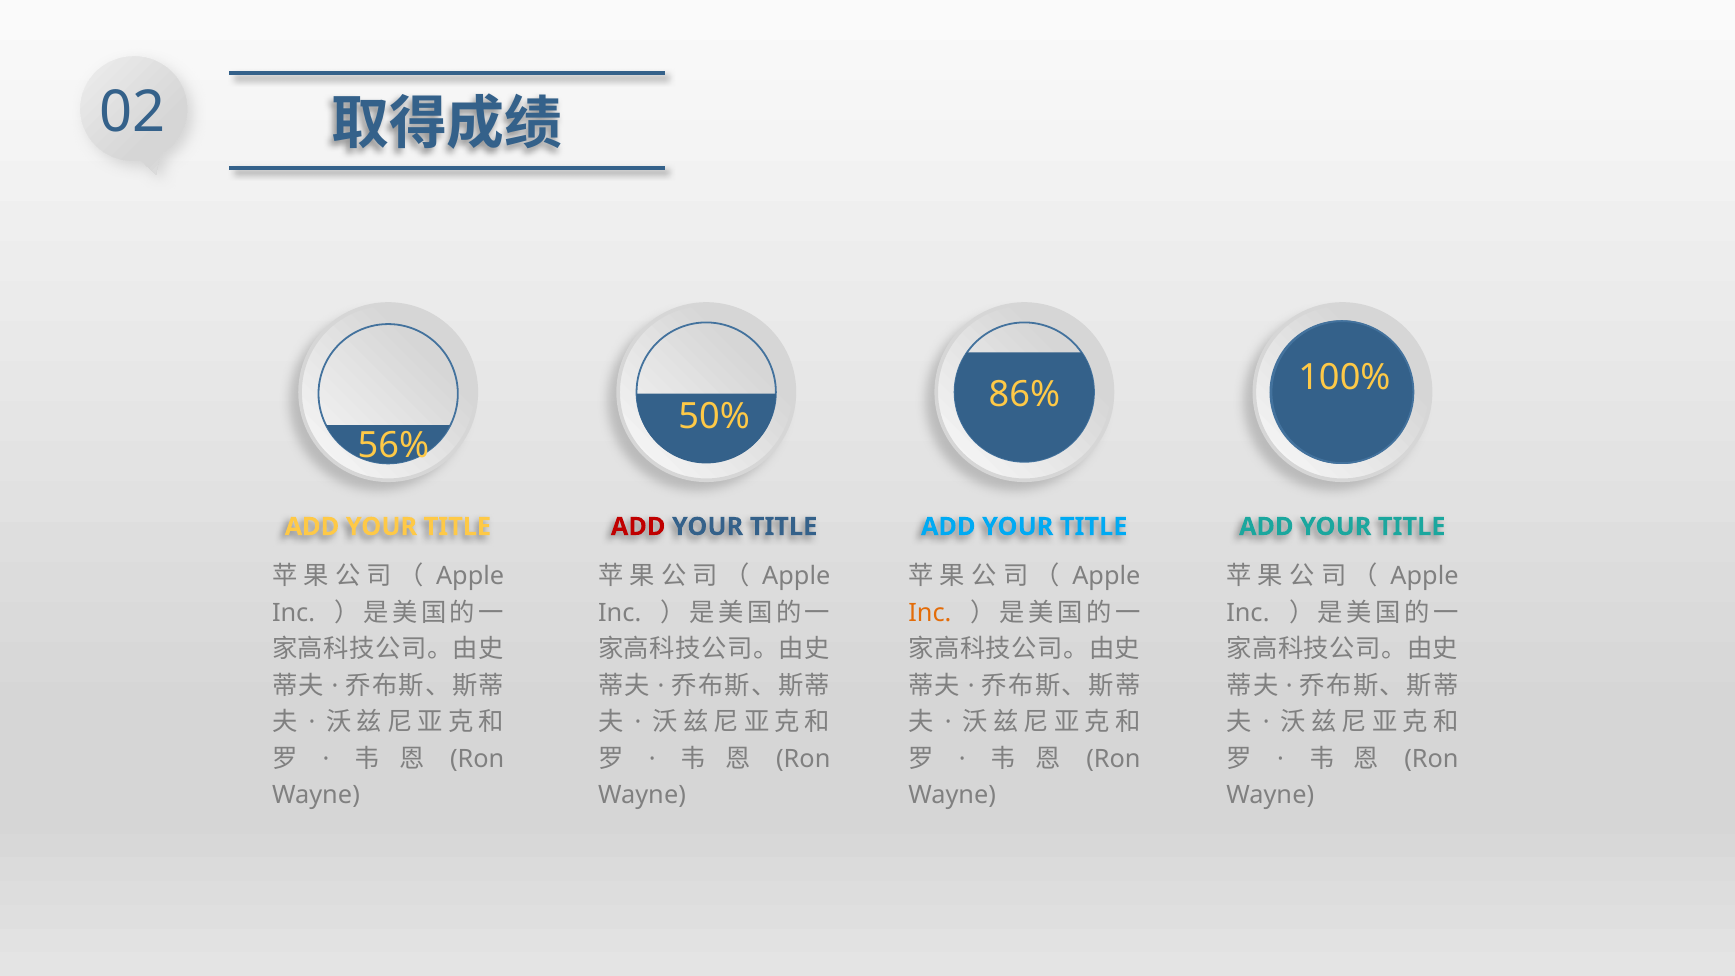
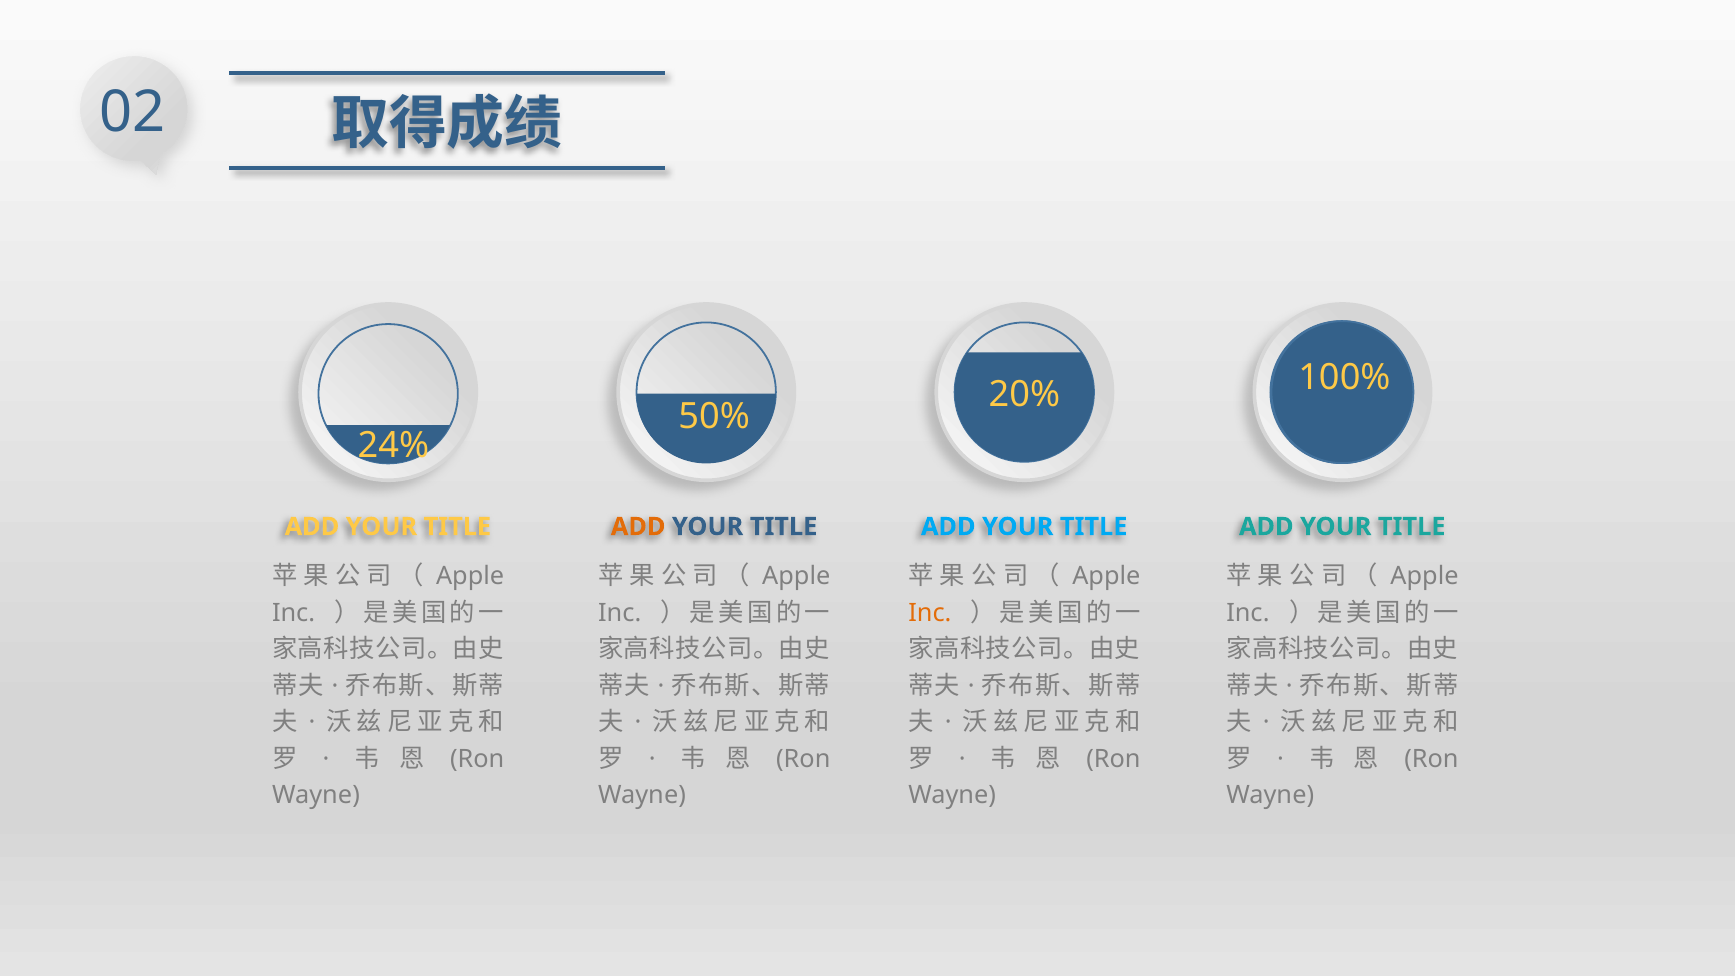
86%: 86% -> 20%
56%: 56% -> 24%
ADD at (638, 527) colour: red -> orange
